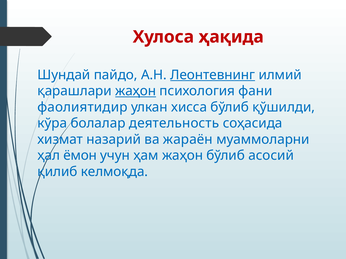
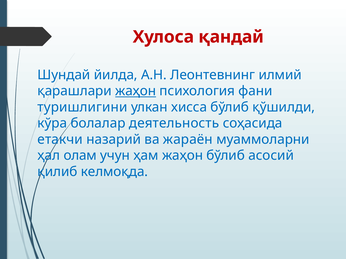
ҳақида: ҳақида -> қандай
пайдо: пайдо -> йилда
Леонтевнинг underline: present -> none
фаолиятидир: фаолиятидир -> туришлигини
хизмат: хизмат -> етакчи
ёмон: ёмон -> олам
